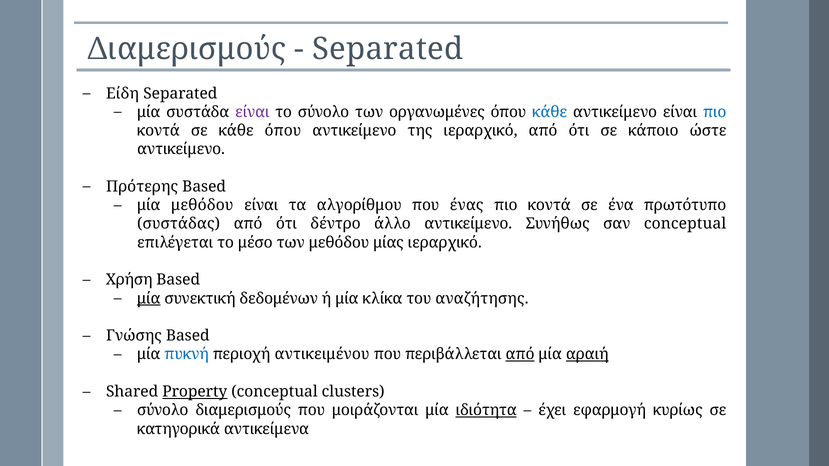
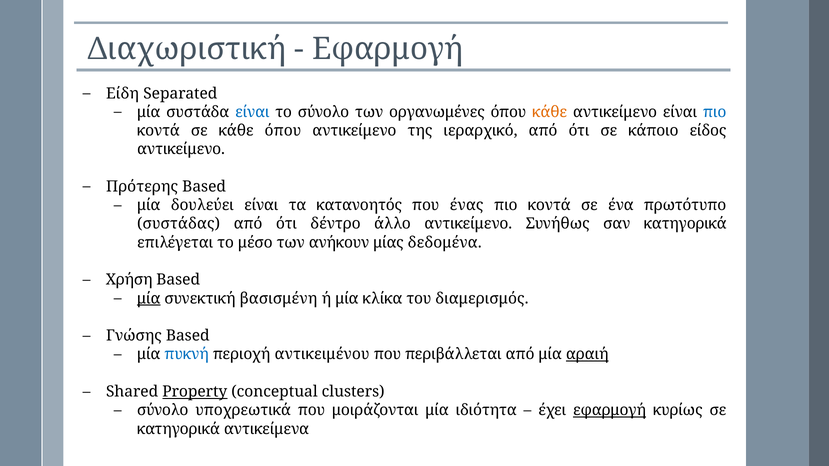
Διαμερισμούς at (187, 49): Διαμερισμούς -> Διαχωριστική
Separated at (388, 49): Separated -> Εφαρμογή
είναι at (252, 112) colour: purple -> blue
κάθε at (550, 112) colour: blue -> orange
ώστε: ώστε -> είδος
μία μεθόδου: μεθόδου -> δουλεύει
αλγορίθμου: αλγορίθμου -> κατανοητός
σαν conceptual: conceptual -> κατηγορικά
των μεθόδου: μεθόδου -> ανήκουν
μίας ιεραρχικό: ιεραρχικό -> δεδομένα
δεδομένων: δεδομένων -> βασισμένη
αναζήτησης: αναζήτησης -> διαμερισμός
από at (520, 355) underline: present -> none
σύνολο διαμερισμούς: διαμερισμούς -> υποχρεωτικά
ιδιότητα underline: present -> none
εφαρμογή at (610, 411) underline: none -> present
